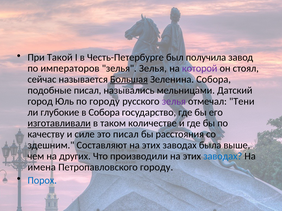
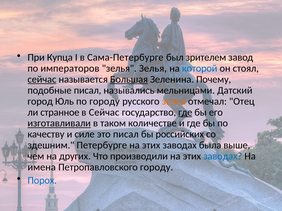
Такой: Такой -> Купца
Честь-Петербурге: Честь-Петербурге -> Сама-Петербурге
получила: получила -> зрителем
которой colour: purple -> blue
сейчас at (42, 80) underline: none -> present
Зеленина Собора: Собора -> Почему
зелья at (174, 102) colour: purple -> orange
Тени: Тени -> Отец
глубокие: глубокие -> странное
в Собора: Собора -> Сейчас
где at (185, 113) underline: none -> present
расстояния: расстояния -> российских
Составляют: Составляют -> Петербурге
